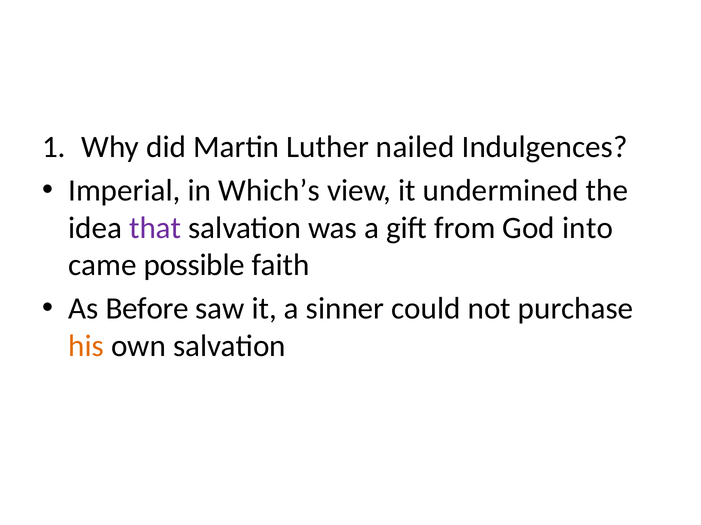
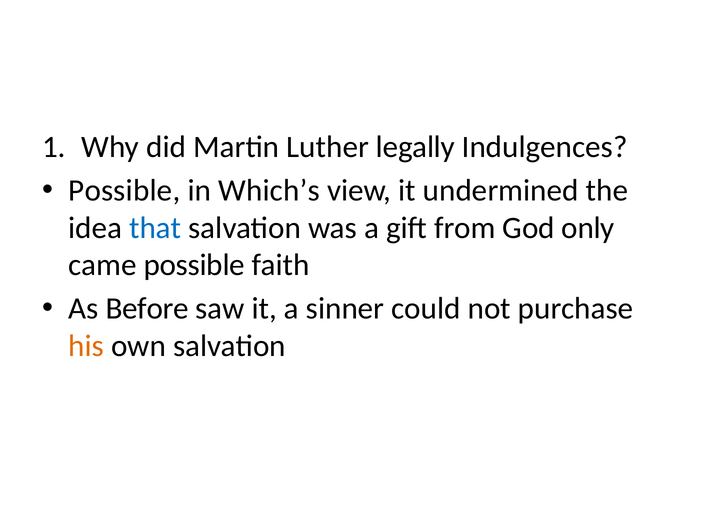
nailed: nailed -> legally
Imperial at (124, 191): Imperial -> Possible
that colour: purple -> blue
into: into -> only
